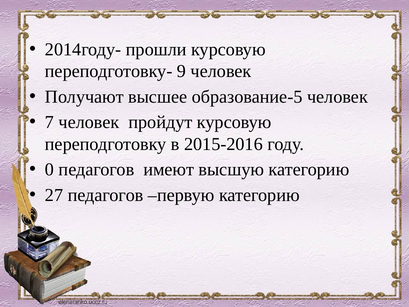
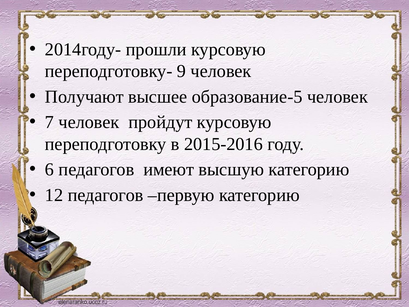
0: 0 -> 6
27: 27 -> 12
